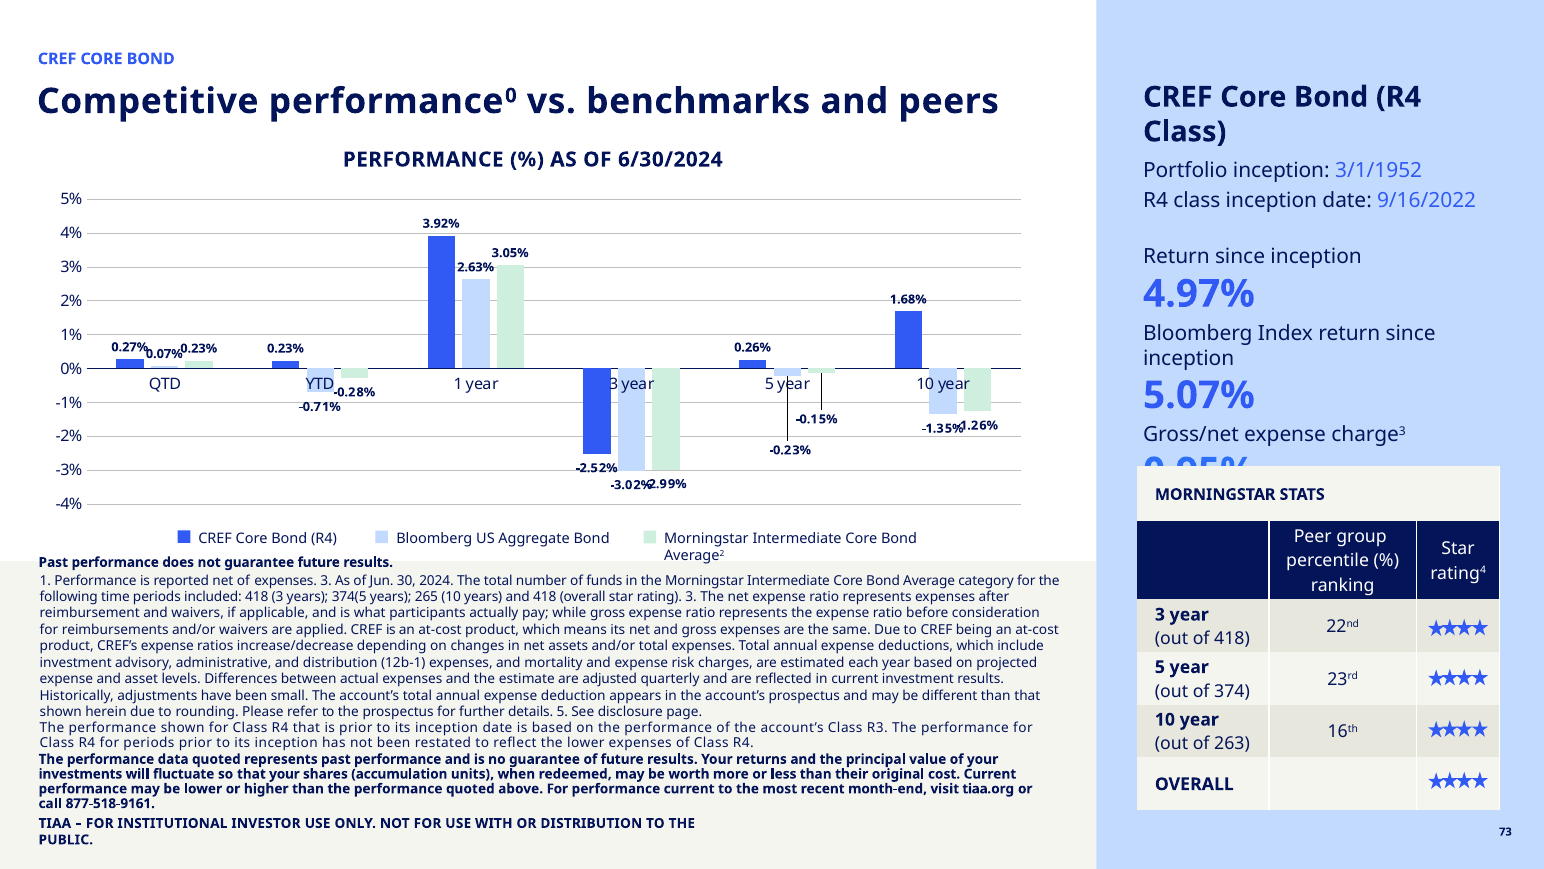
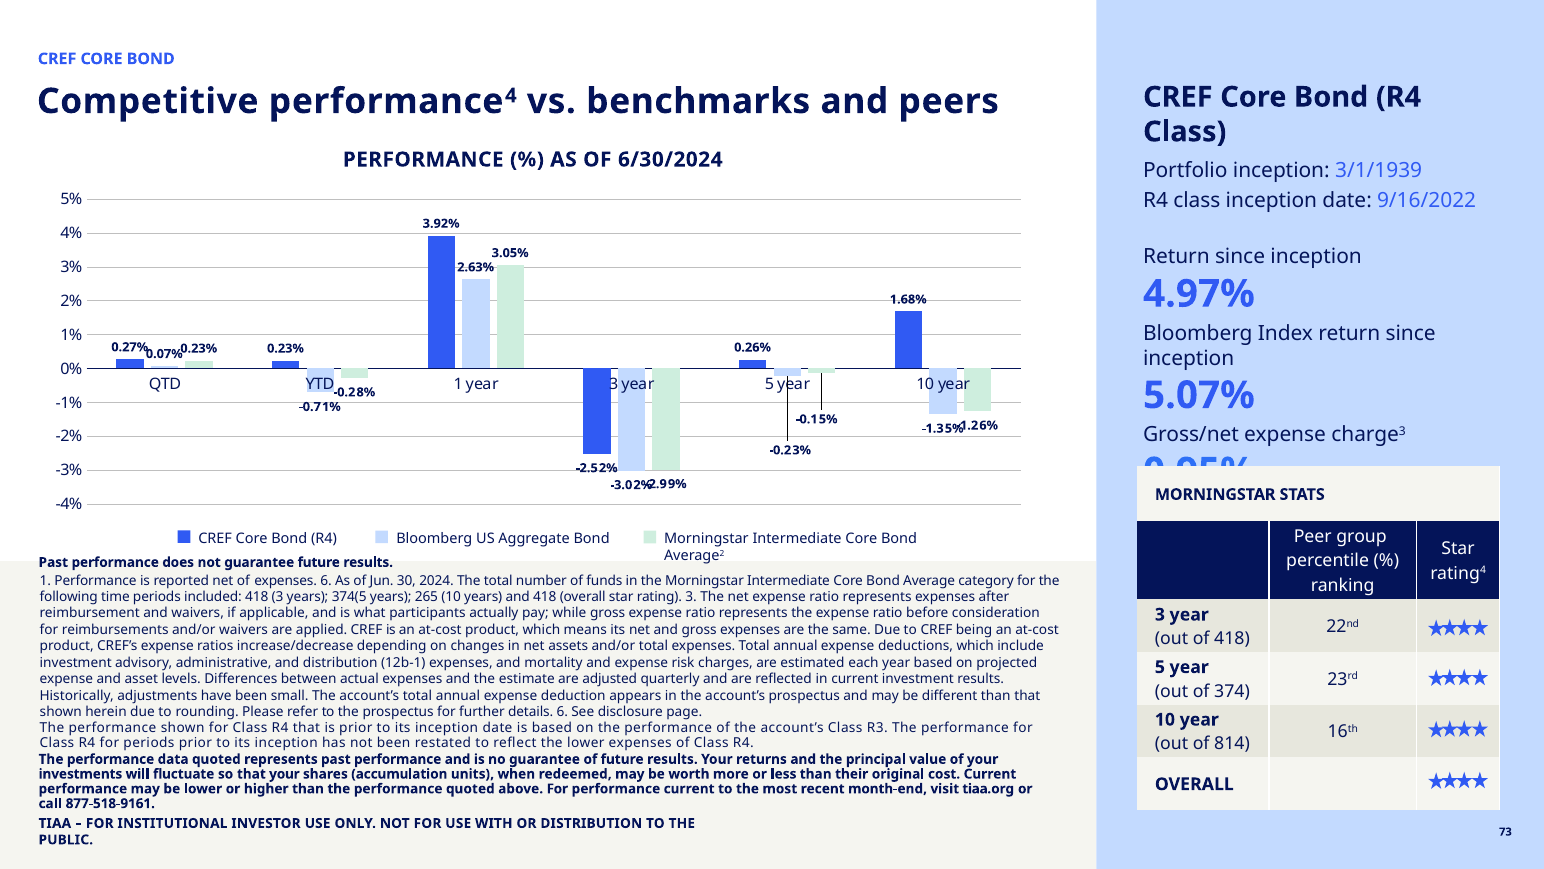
0: 0 -> 4
3/1/1952: 3/1/1952 -> 3/1/1939
expenses 3: 3 -> 6
details 5: 5 -> 6
263: 263 -> 814
